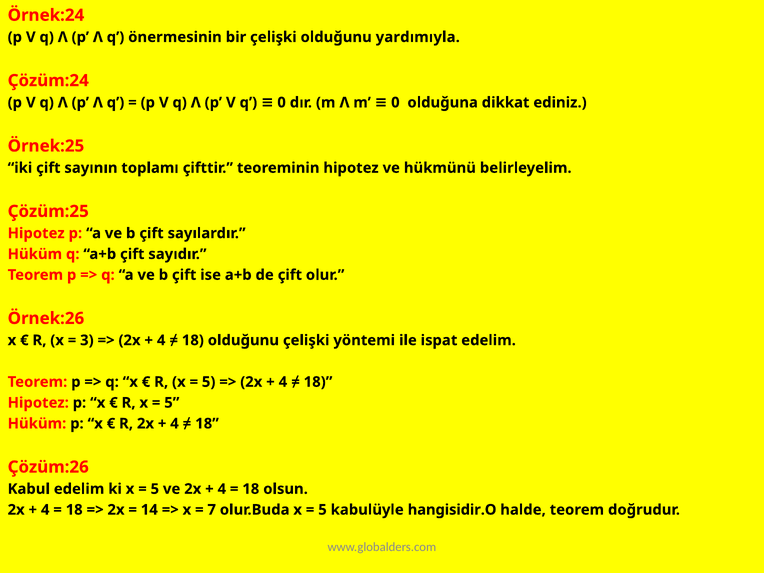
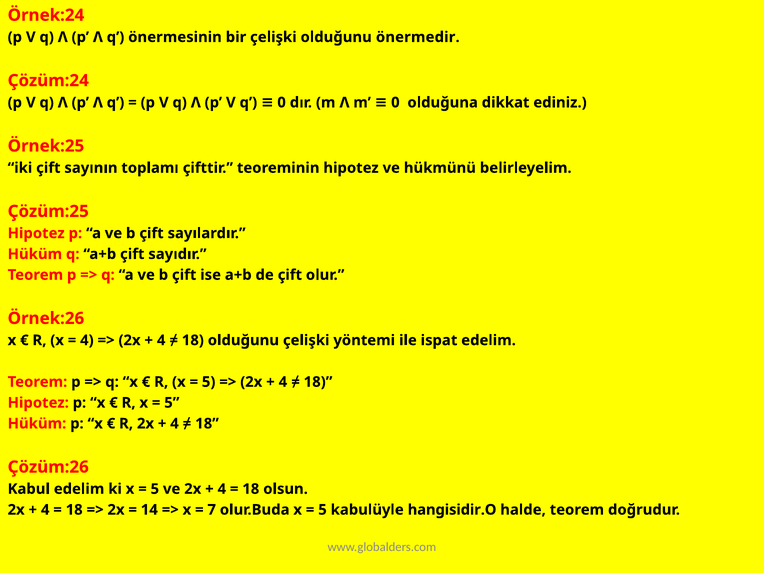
yardımıyla: yardımıyla -> önermedir
3 at (87, 340): 3 -> 4
